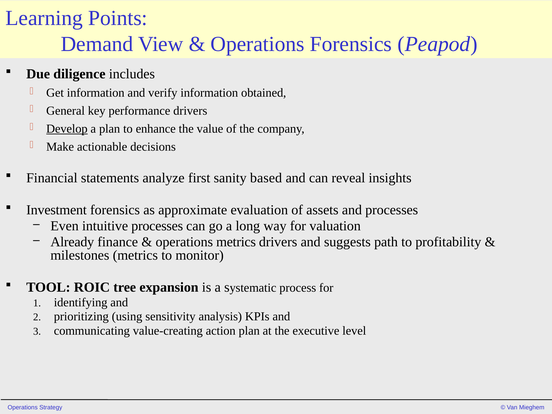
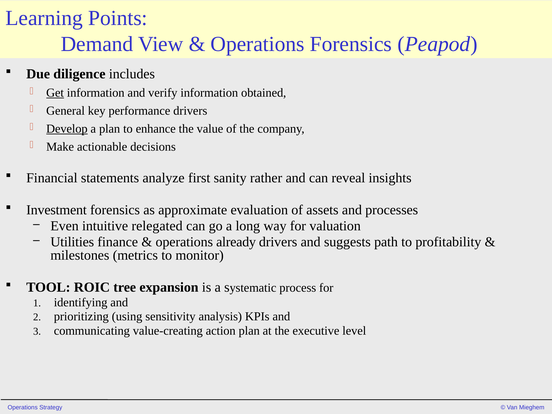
Get underline: none -> present
based: based -> rather
intuitive processes: processes -> relegated
Already: Already -> Utilities
operations metrics: metrics -> already
